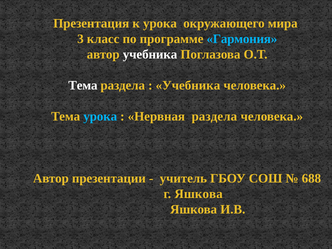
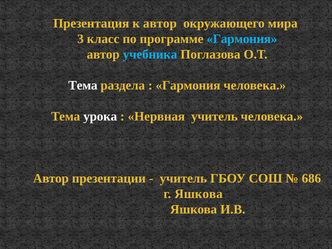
к урока: урока -> автор
учебника at (150, 54) colour: white -> light blue
Учебника at (188, 85): Учебника -> Гармония
урока at (100, 116) colour: light blue -> white
Нервная раздела: раздела -> учитель
688: 688 -> 686
